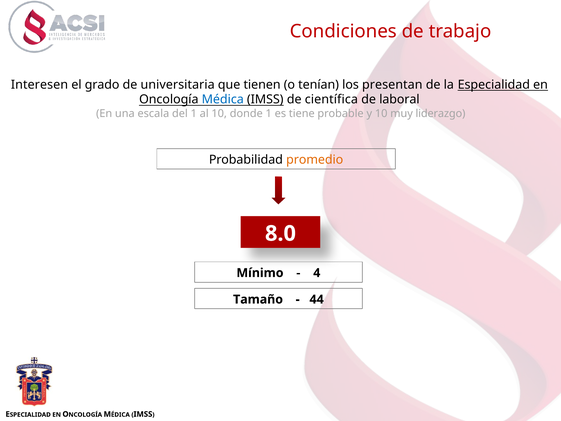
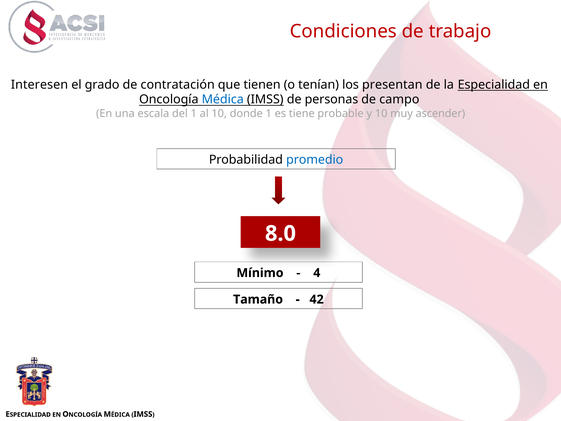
universitaria: universitaria -> contratación
científica: científica -> personas
laboral: laboral -> campo
liderazgo: liderazgo -> ascender
promedio colour: orange -> blue
44: 44 -> 42
